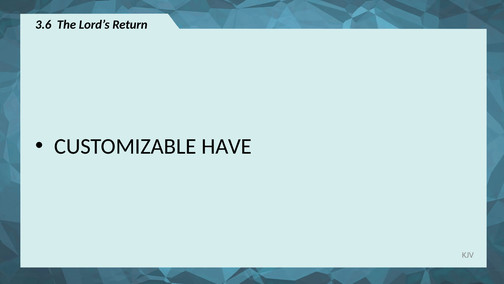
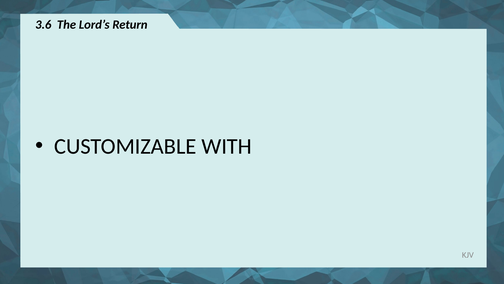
HAVE: HAVE -> WITH
